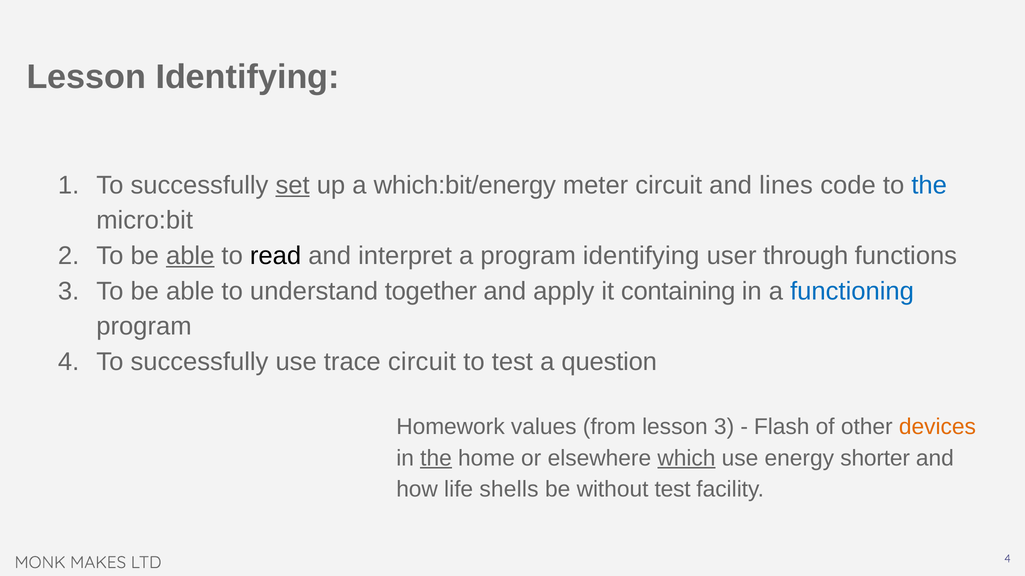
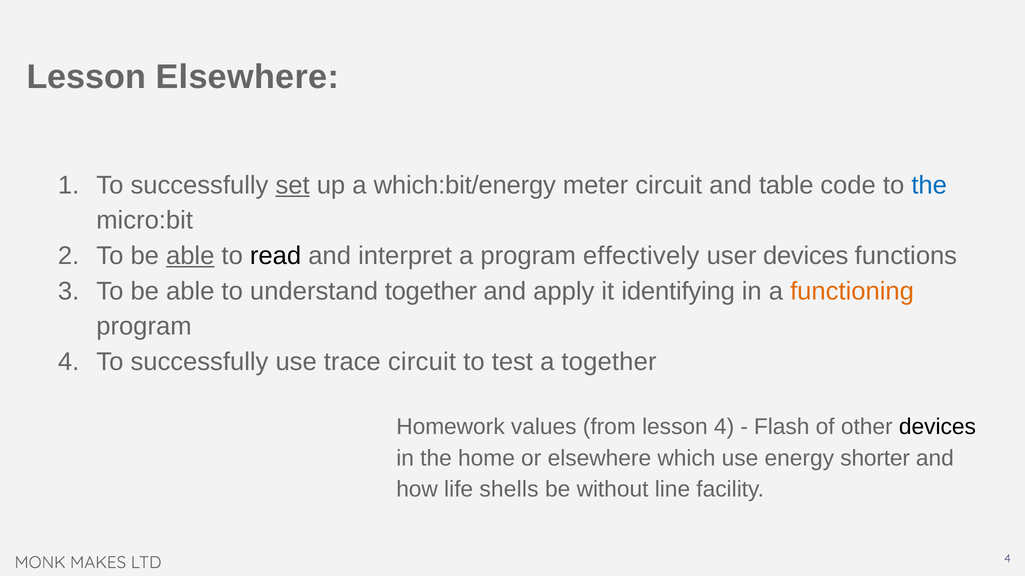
Lesson Identifying: Identifying -> Elsewhere
lines: lines -> table
program identifying: identifying -> effectively
user through: through -> devices
containing: containing -> identifying
functioning colour: blue -> orange
a question: question -> together
lesson 3: 3 -> 4
devices at (937, 427) colour: orange -> black
the at (436, 459) underline: present -> none
which underline: present -> none
without test: test -> line
